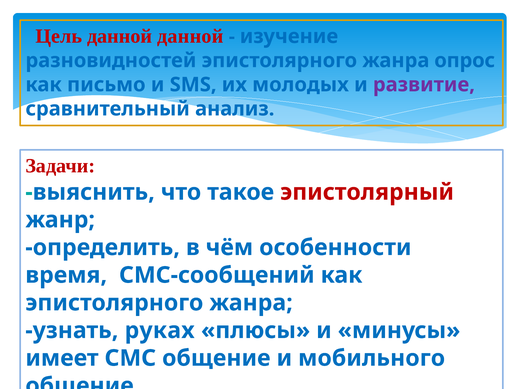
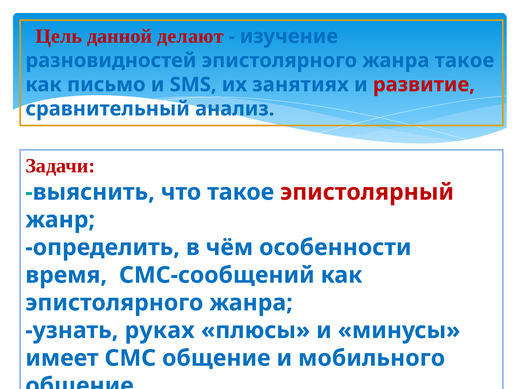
данной данной: данной -> делают
жанра опрос: опрос -> такое
молодых: молодых -> занятиях
развитие colour: purple -> red
